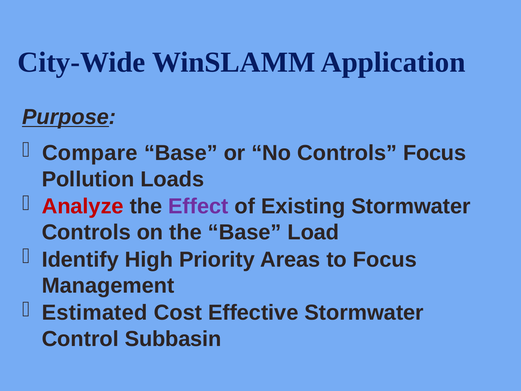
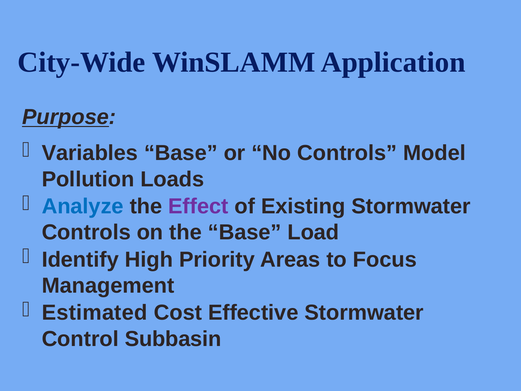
Compare: Compare -> Variables
Controls Focus: Focus -> Model
Analyze colour: red -> blue
